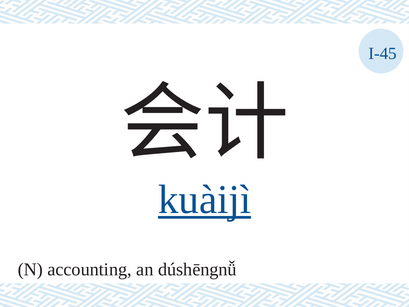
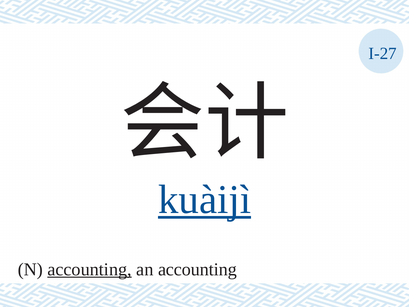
I-45: I-45 -> I-27
accounting at (90, 269) underline: none -> present
an dúshēngnǚ: dúshēngnǚ -> accounting
